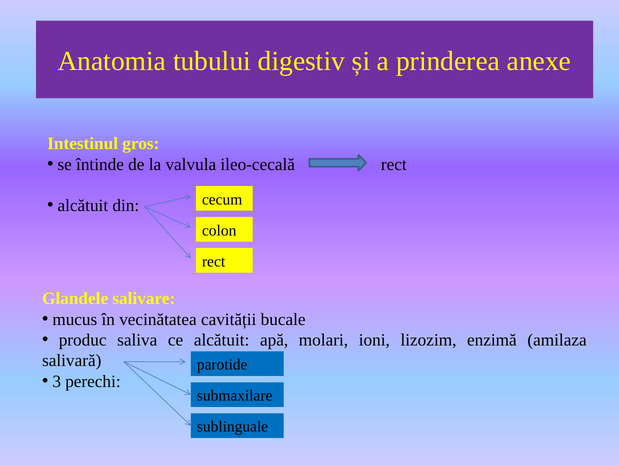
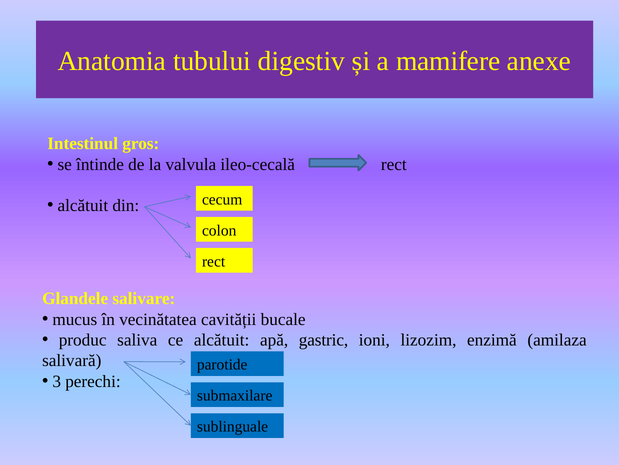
prinderea: prinderea -> mamifere
molari: molari -> gastric
